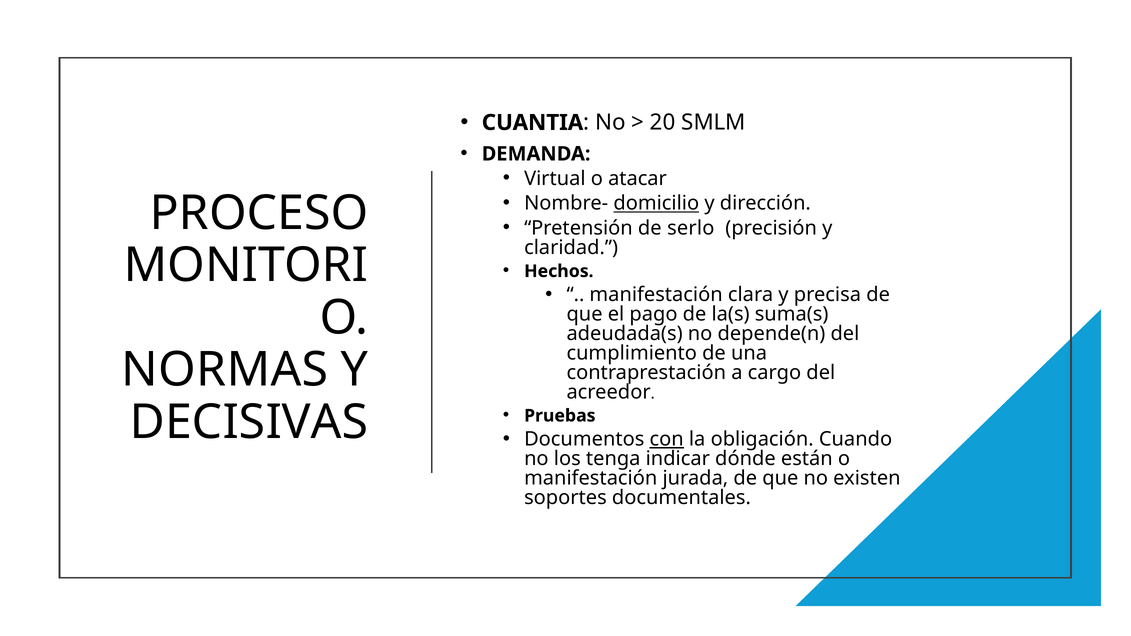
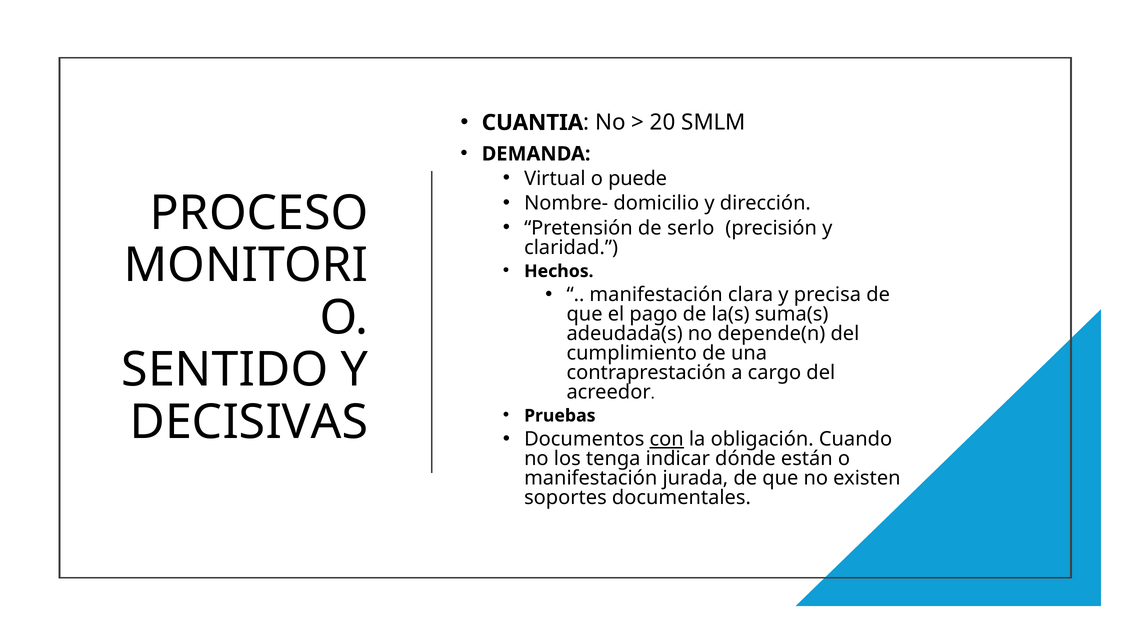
atacar: atacar -> puede
domicilio underline: present -> none
NORMAS: NORMAS -> SENTIDO
